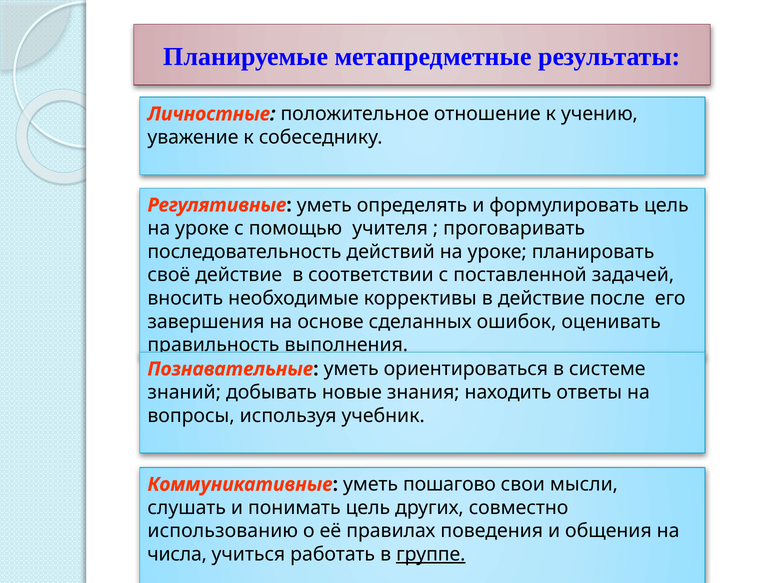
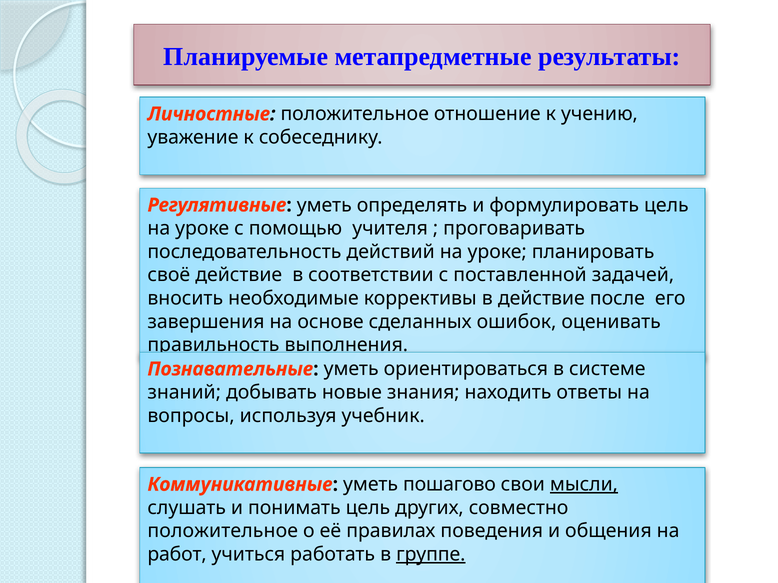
мысли underline: none -> present
использованию at (223, 532): использованию -> положительное
числа: числа -> работ
